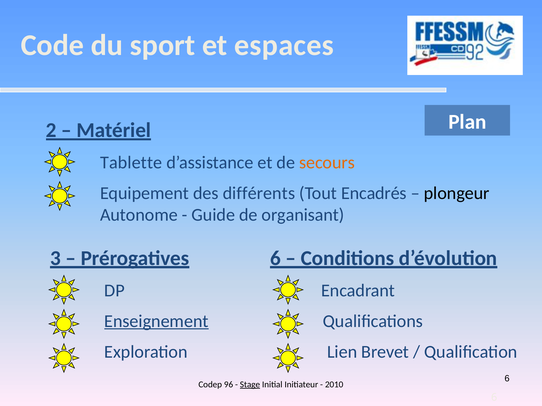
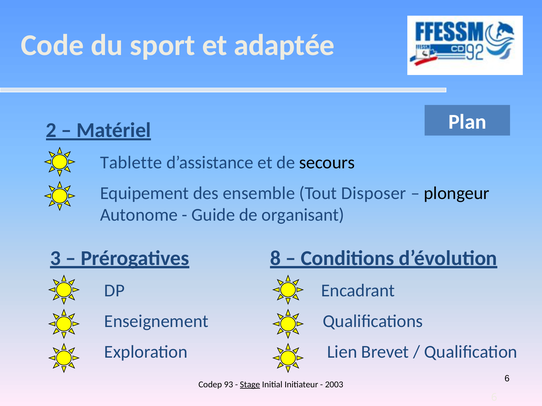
espaces: espaces -> adaptée
secours colour: orange -> black
différents: différents -> ensemble
Encadrés: Encadrés -> Disposer
Prérogatives 6: 6 -> 8
Enseignement underline: present -> none
96: 96 -> 93
2010: 2010 -> 2003
